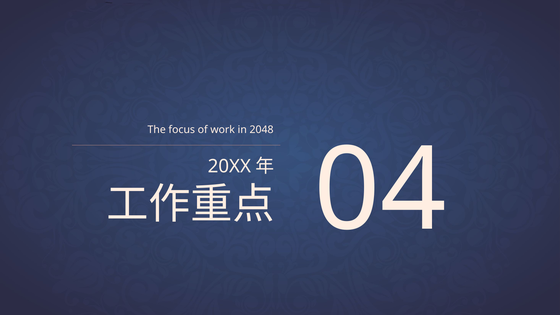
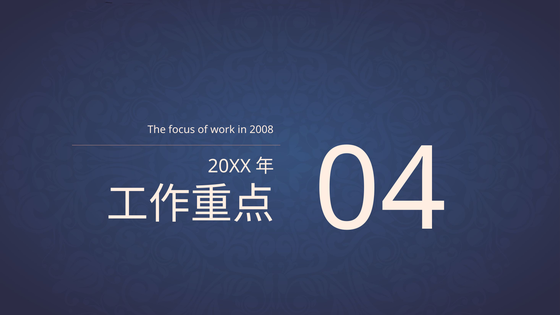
2048: 2048 -> 2008
